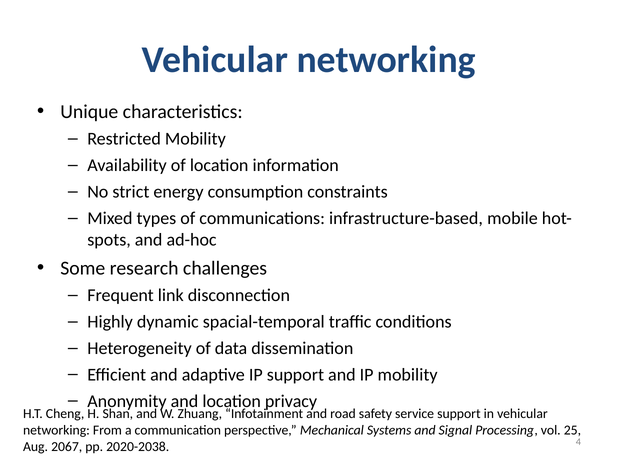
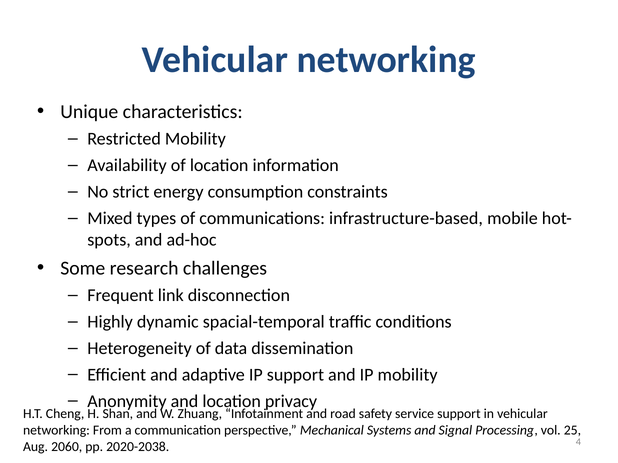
2067: 2067 -> 2060
